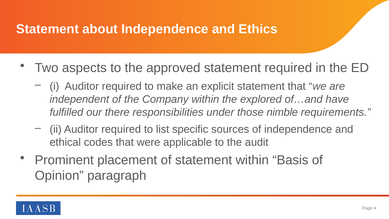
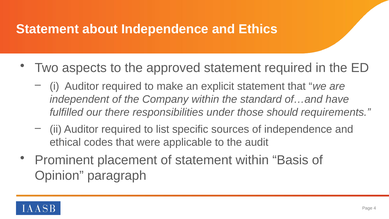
explored: explored -> standard
nimble: nimble -> should
